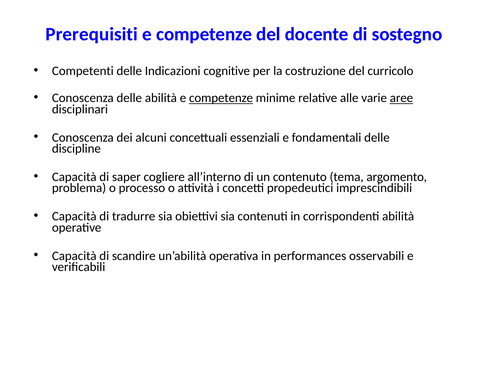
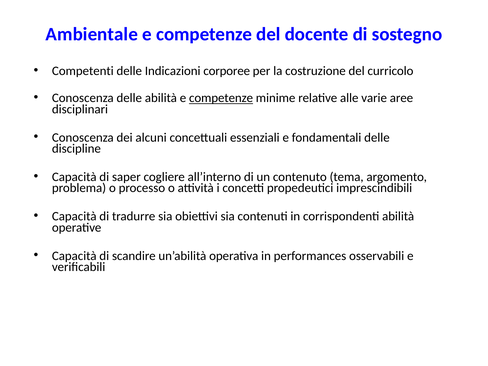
Prerequisiti: Prerequisiti -> Ambientale
cognitive: cognitive -> corporee
aree underline: present -> none
